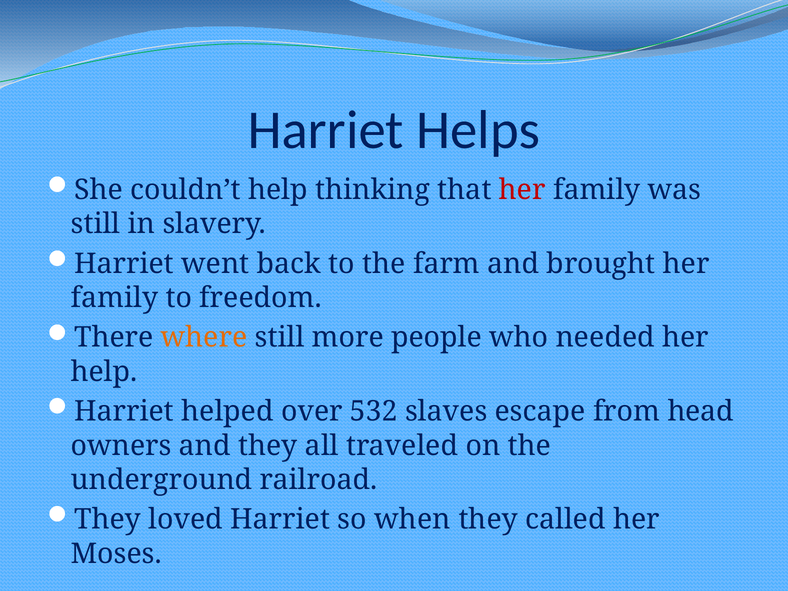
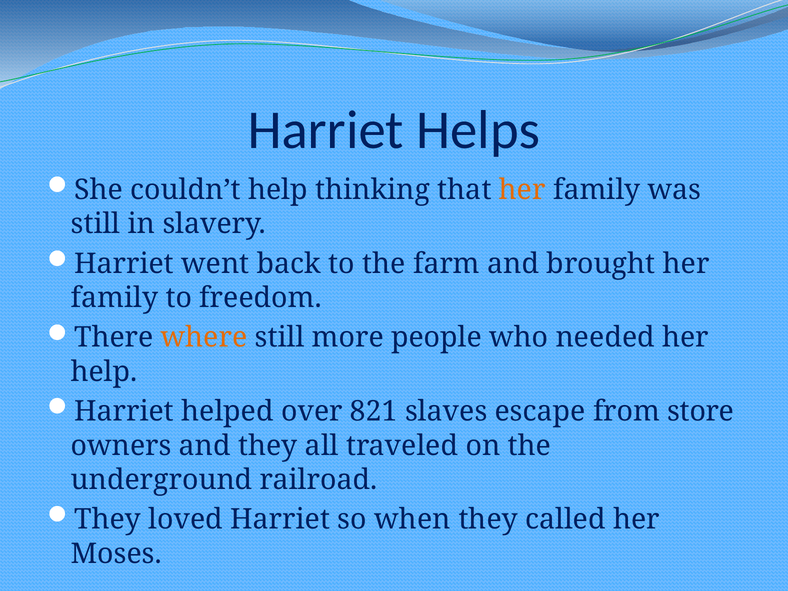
her at (522, 190) colour: red -> orange
532: 532 -> 821
head: head -> store
